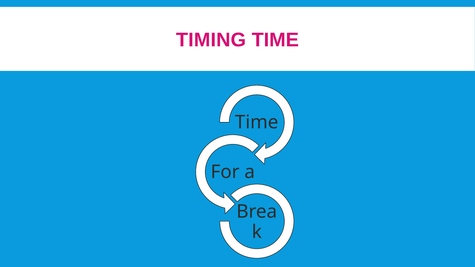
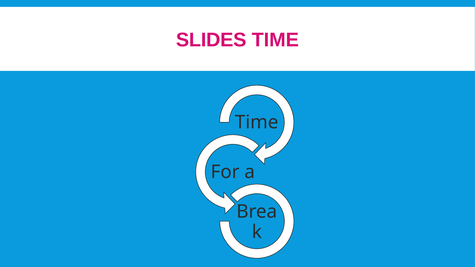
TIMING: TIMING -> SLIDES
